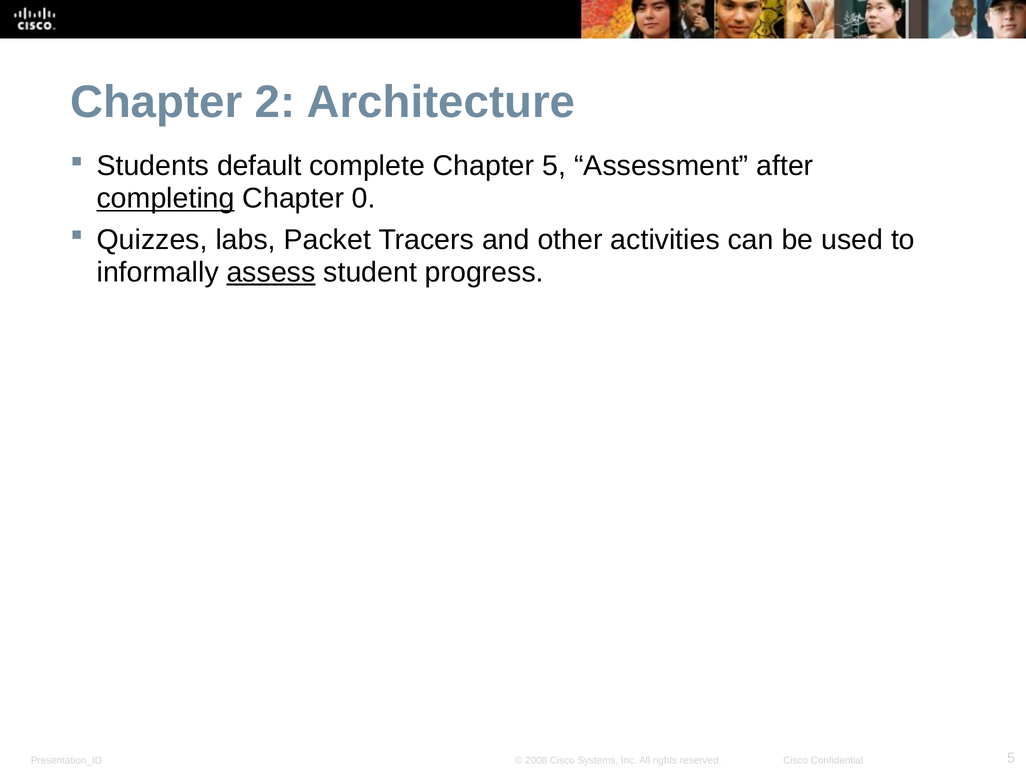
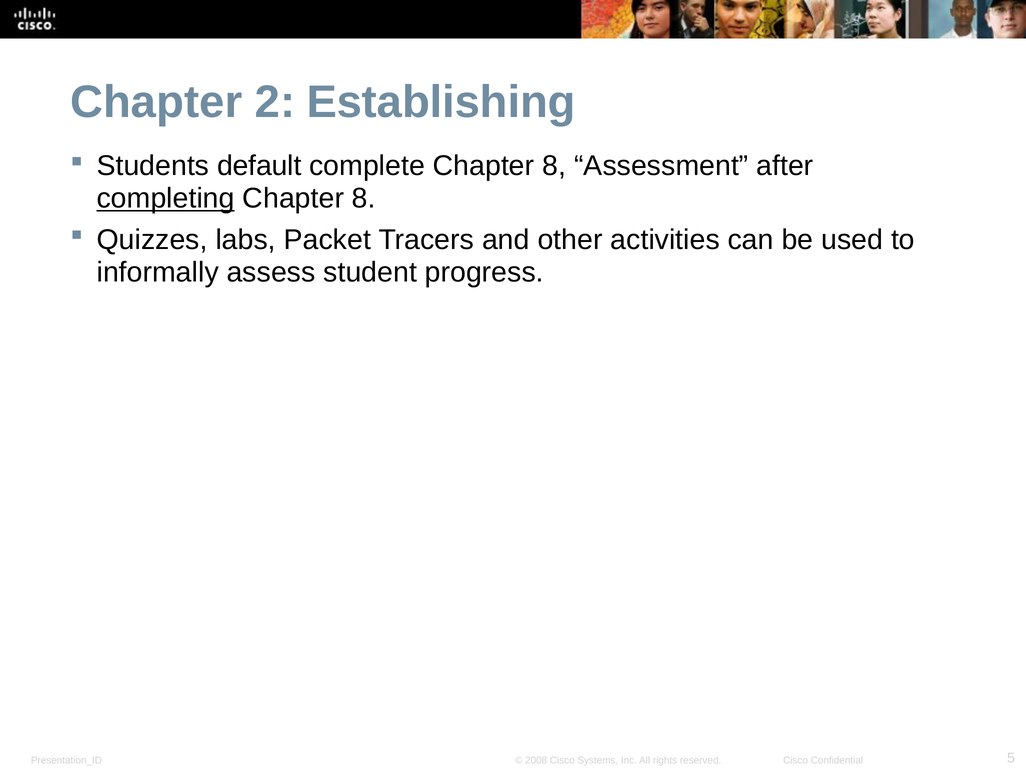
Architecture: Architecture -> Establishing
complete Chapter 5: 5 -> 8
0 at (364, 198): 0 -> 8
assess underline: present -> none
